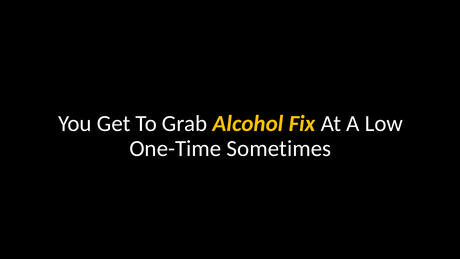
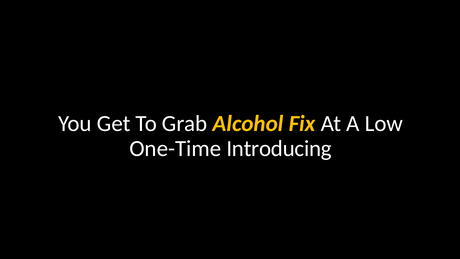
Sometimes: Sometimes -> Introducing
